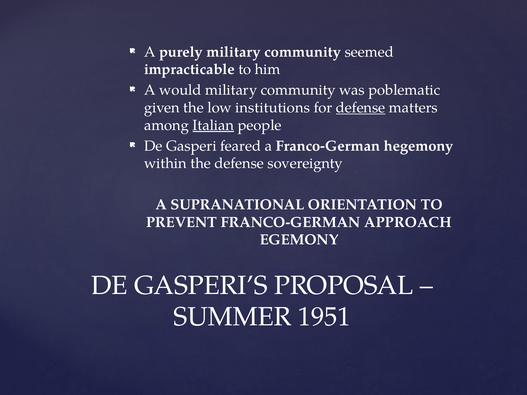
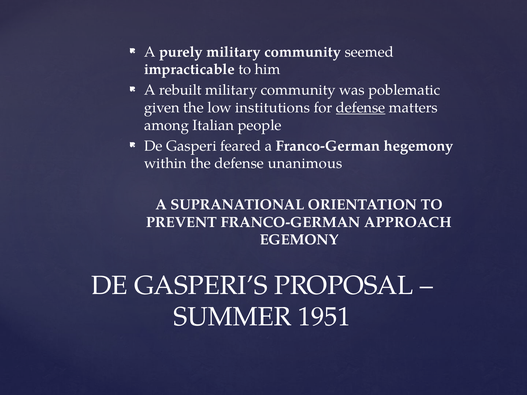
would: would -> rebuilt
Italian underline: present -> none
sovereignty: sovereignty -> unanimous
